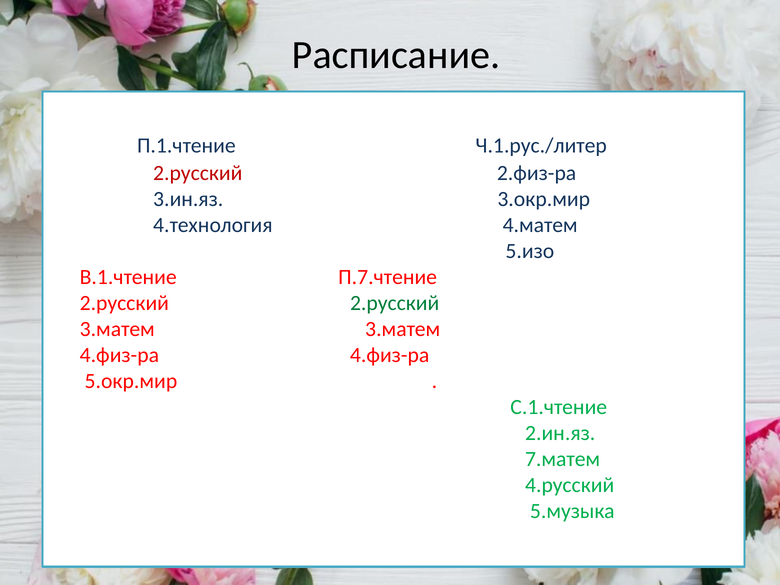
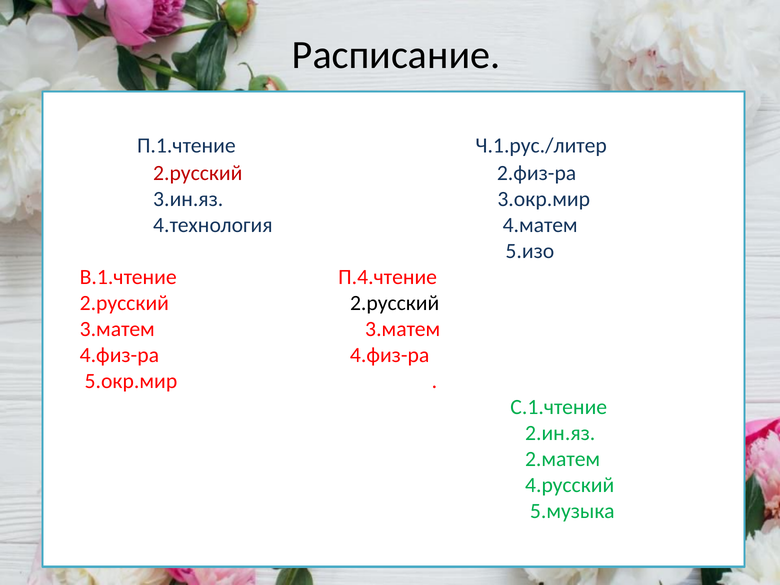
П.7.чтение: П.7.чтение -> П.4.чтение
2.русский at (395, 303) colour: green -> black
7.матем: 7.матем -> 2.матем
